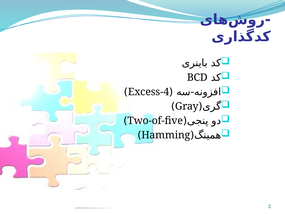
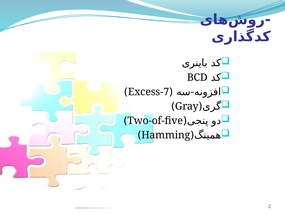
Excess-4: Excess-4 -> Excess-7
